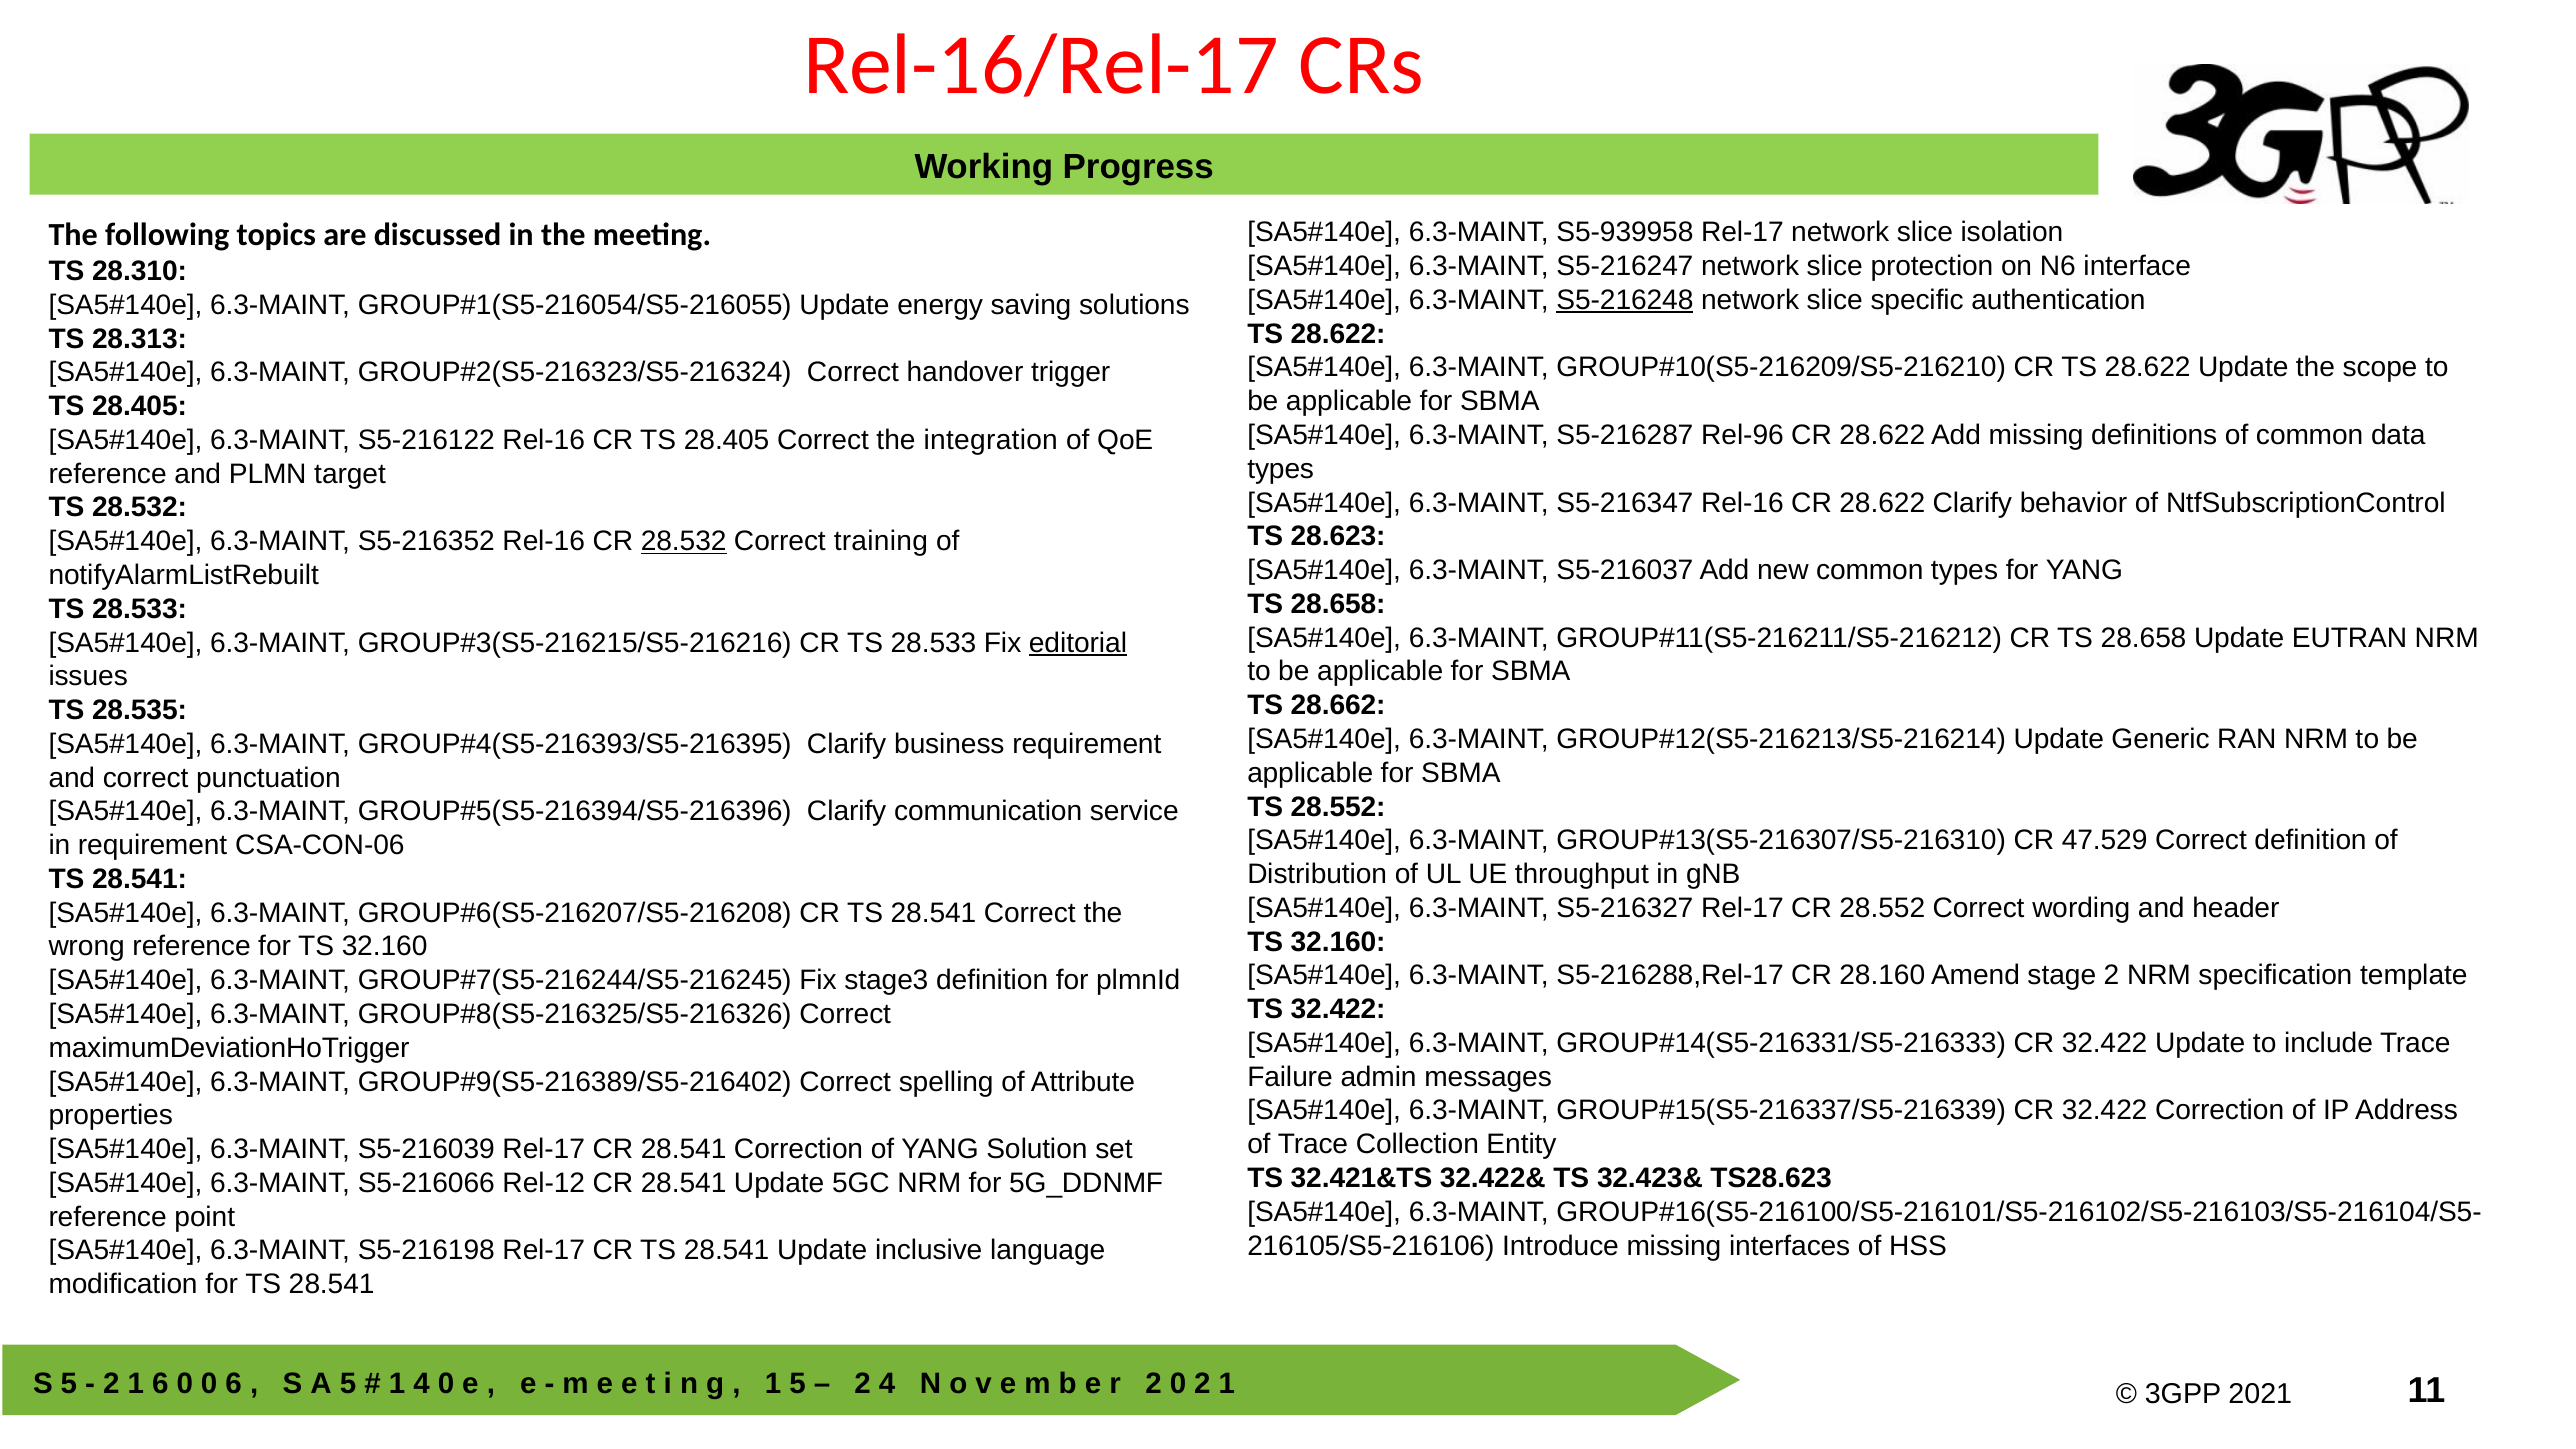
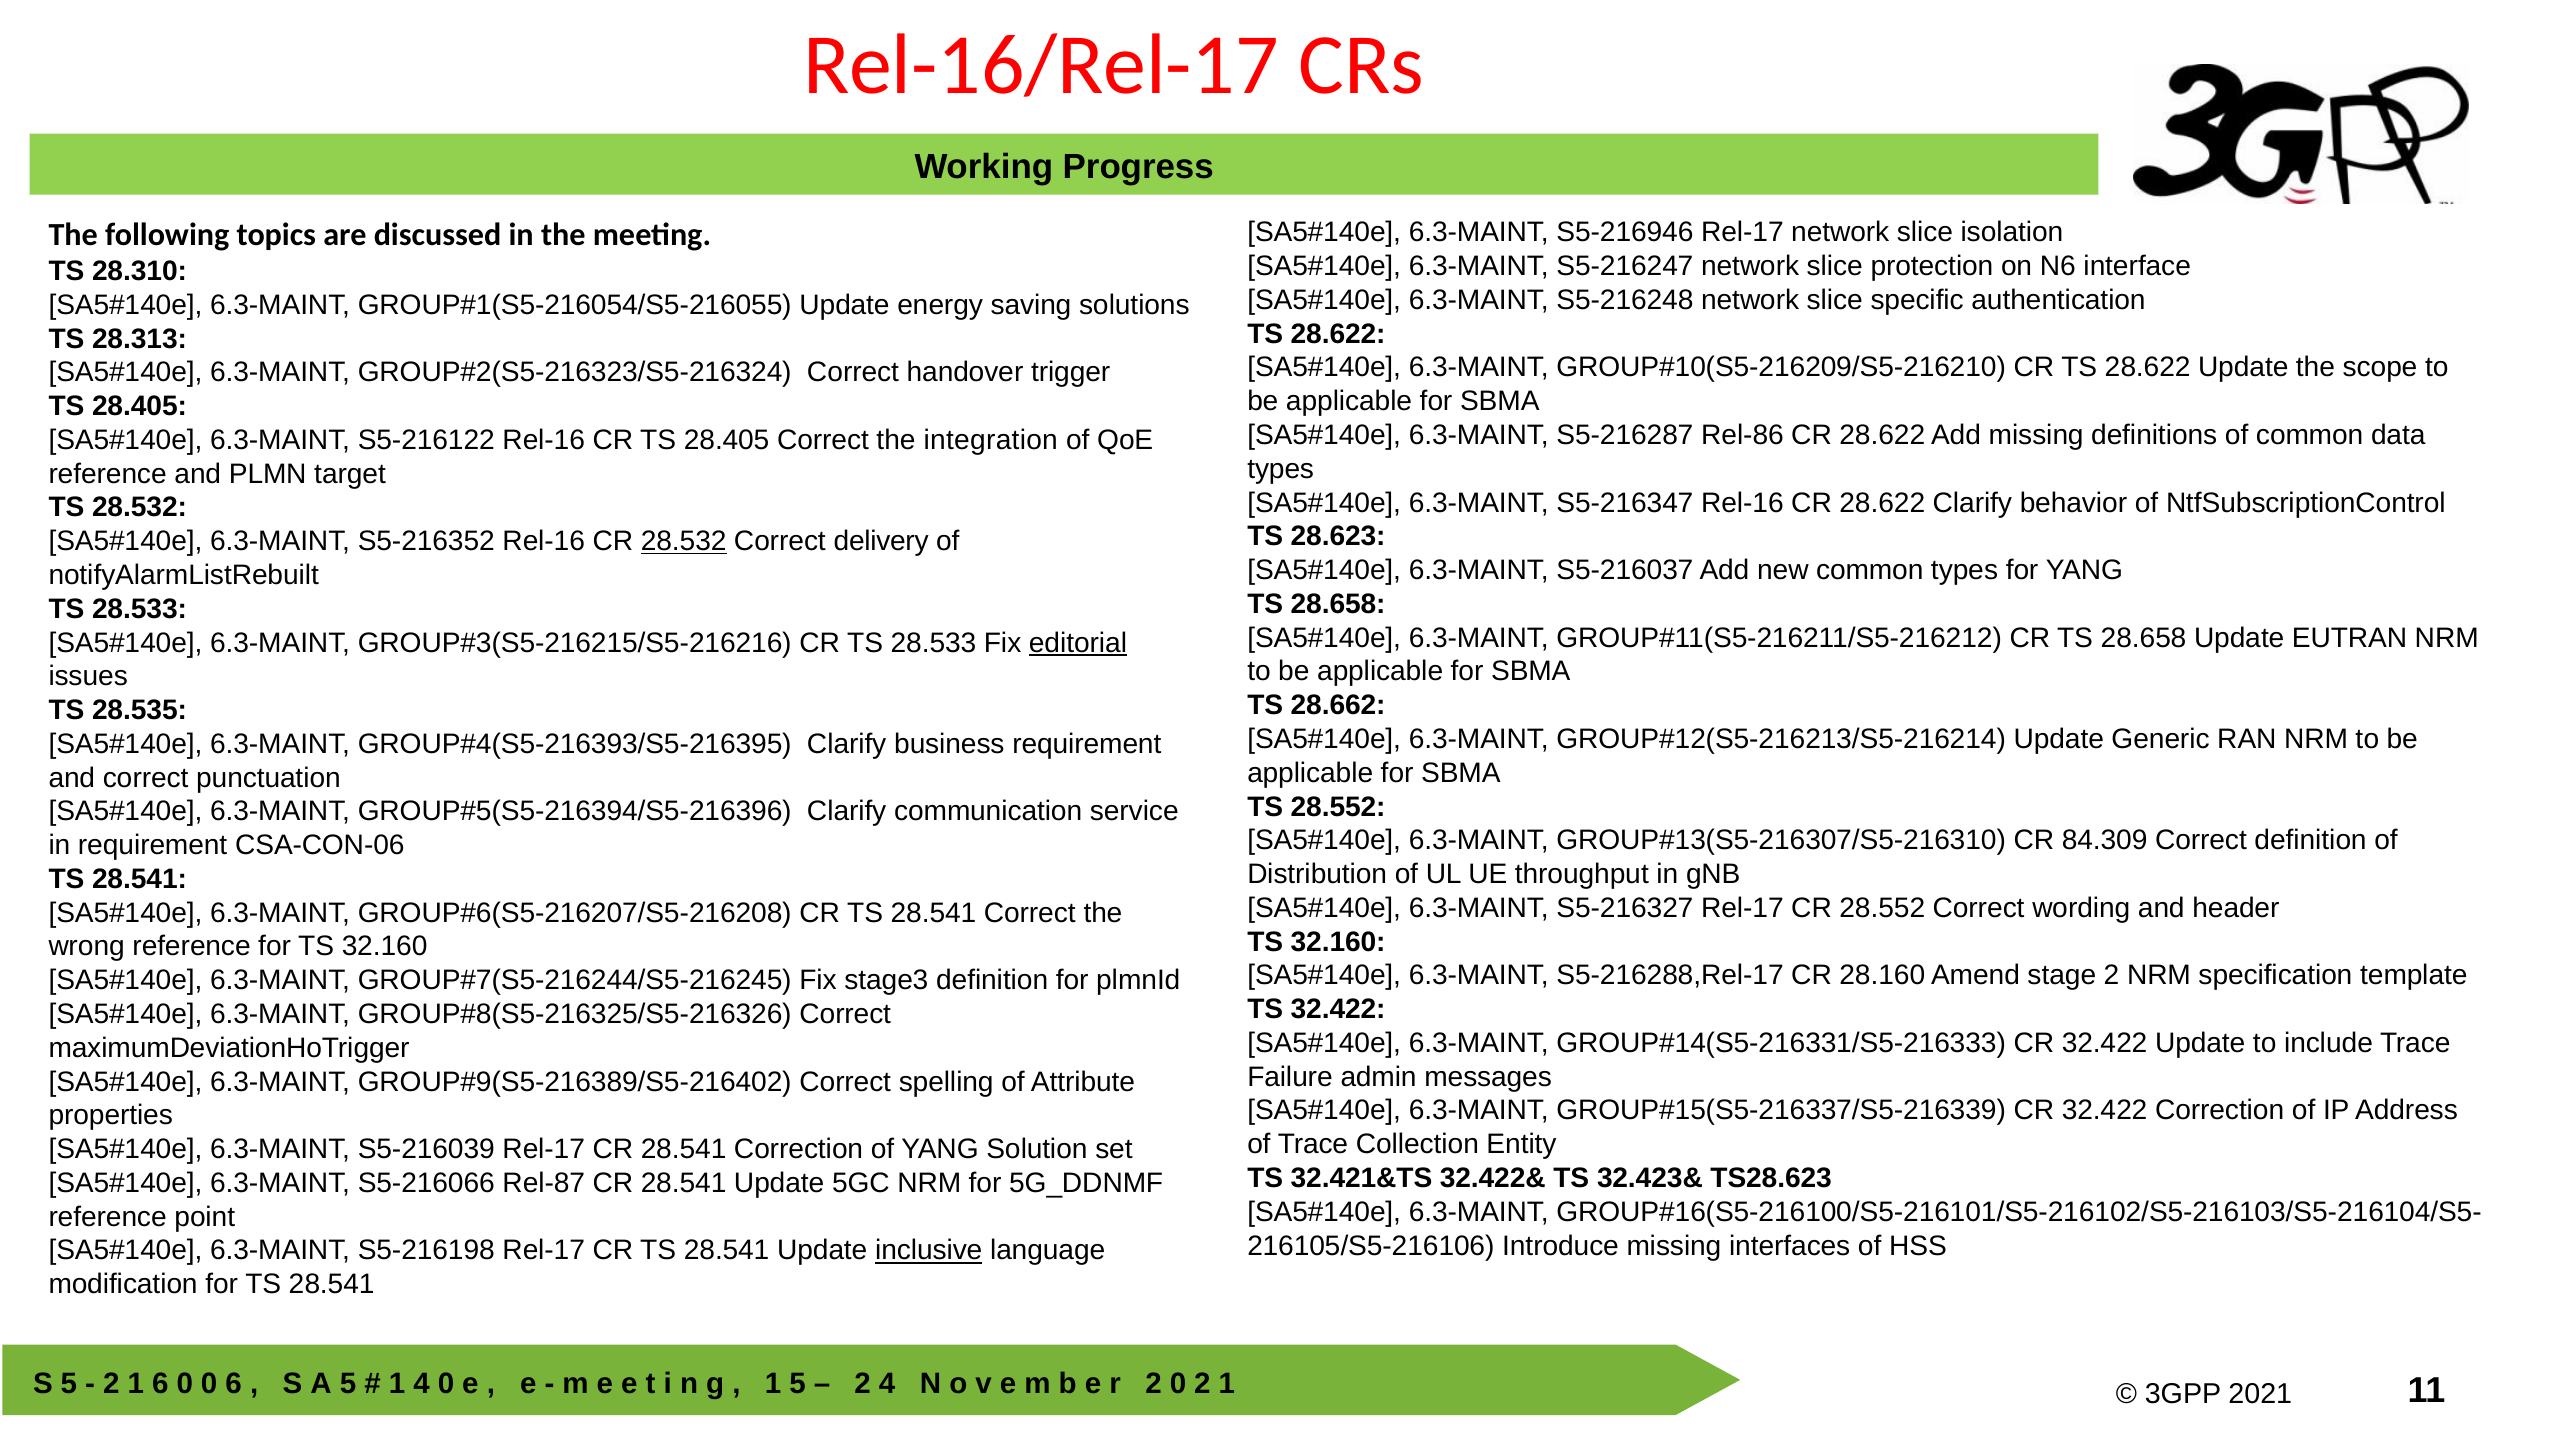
S5-939958: S5-939958 -> S5-216946
S5-216248 underline: present -> none
Rel-96: Rel-96 -> Rel-86
training: training -> delivery
47.529: 47.529 -> 84.309
Rel-12: Rel-12 -> Rel-87
inclusive underline: none -> present
